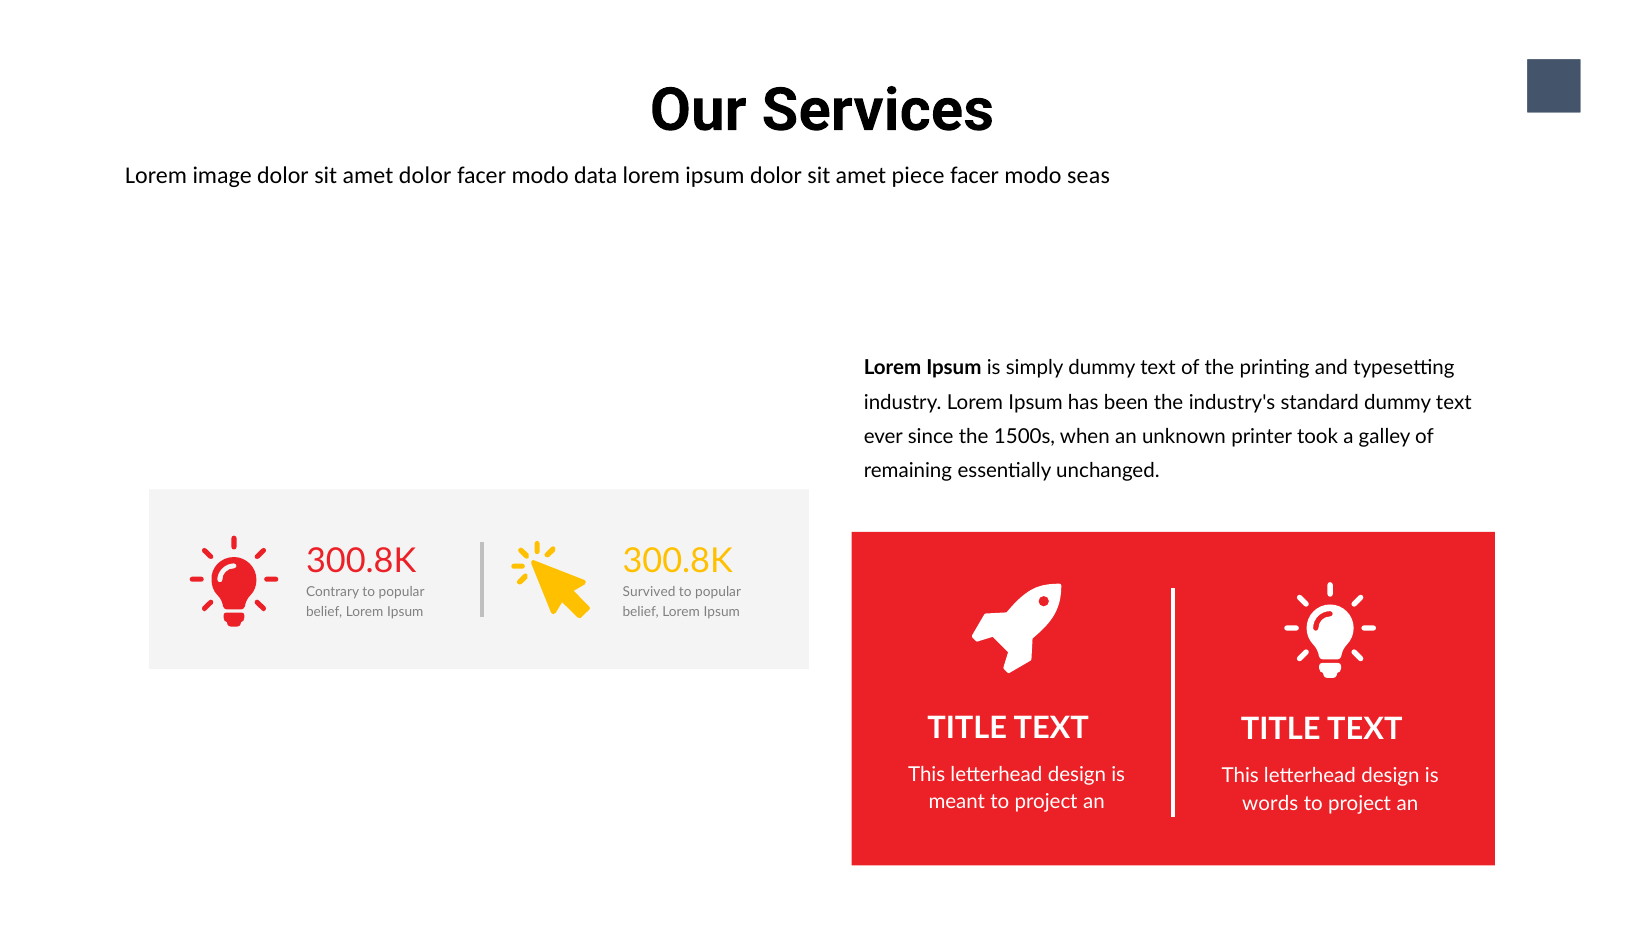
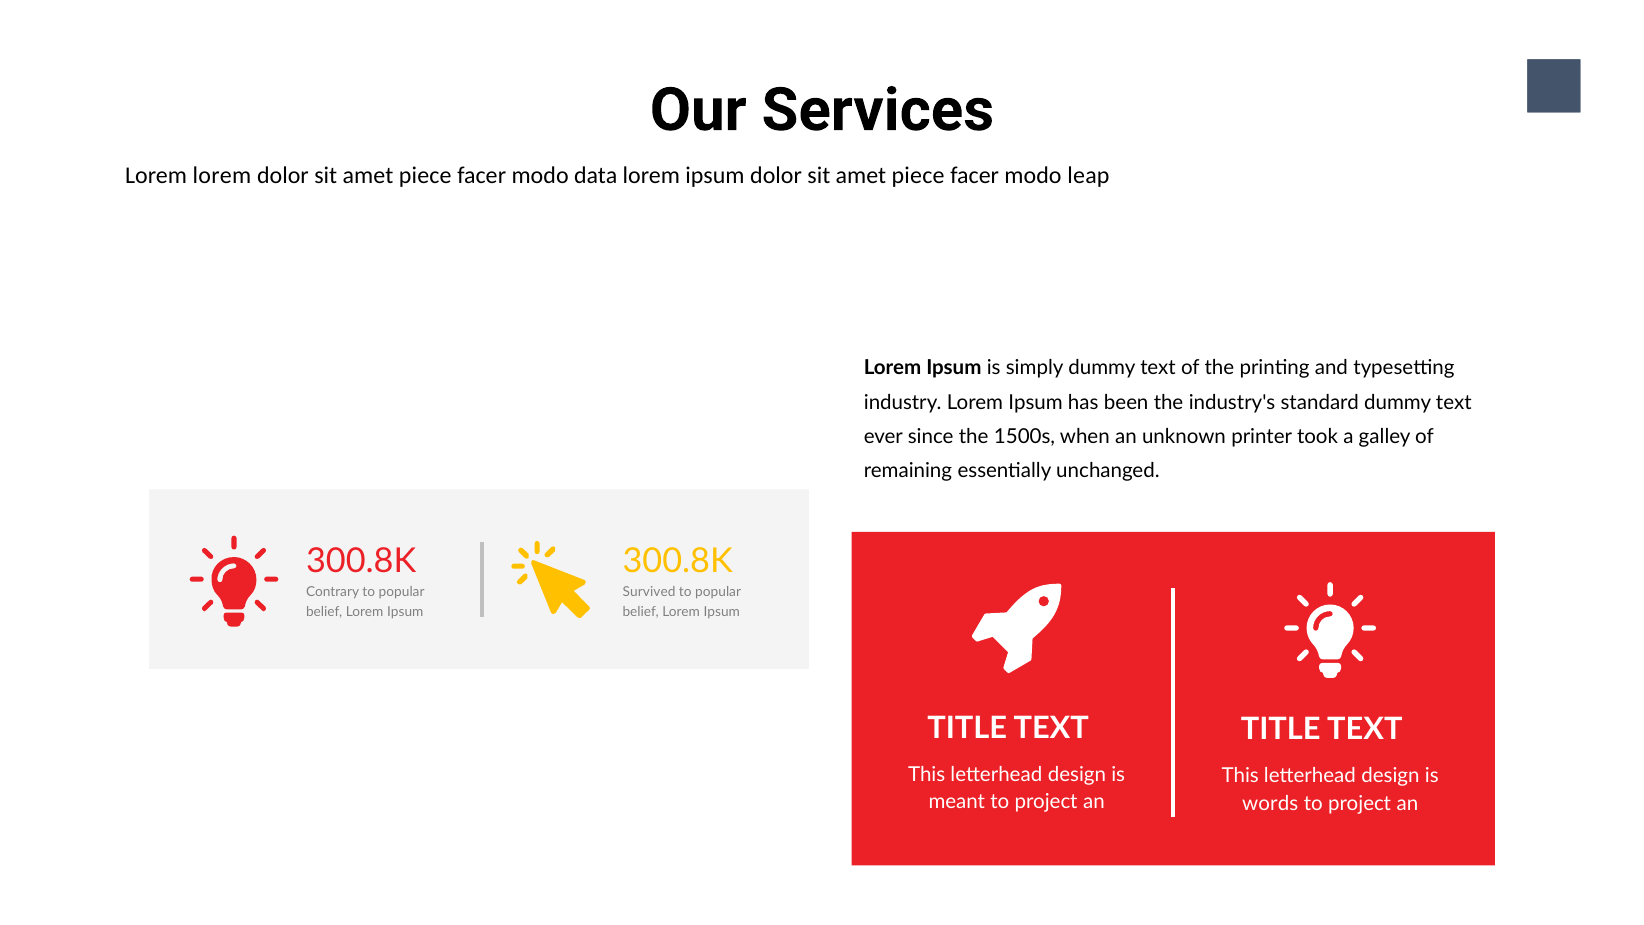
Lorem image: image -> lorem
dolor at (425, 175): dolor -> piece
seas: seas -> leap
